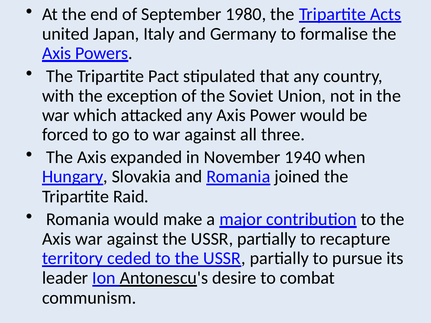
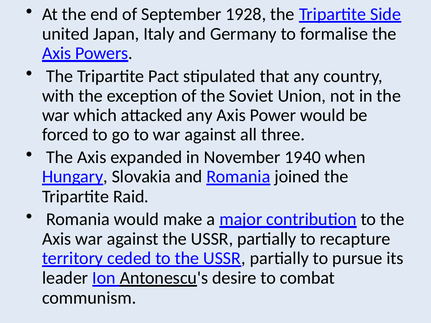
1980: 1980 -> 1928
Acts: Acts -> Side
